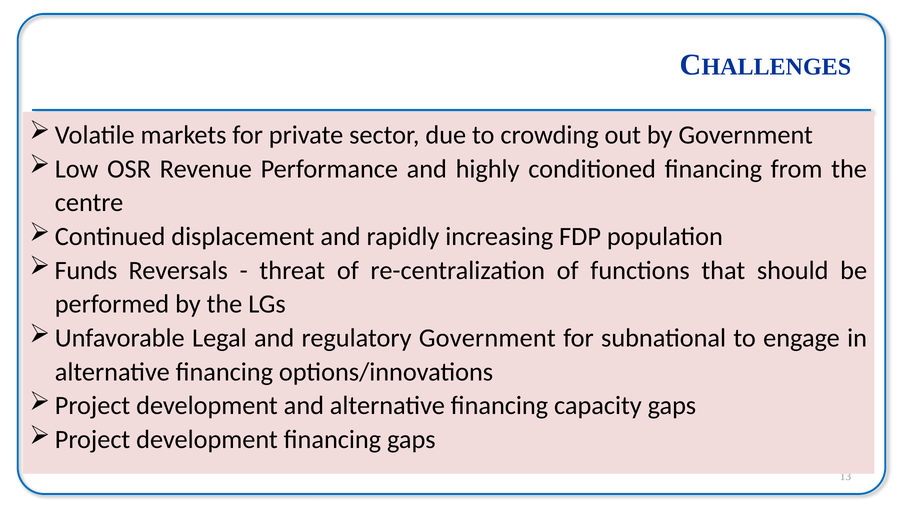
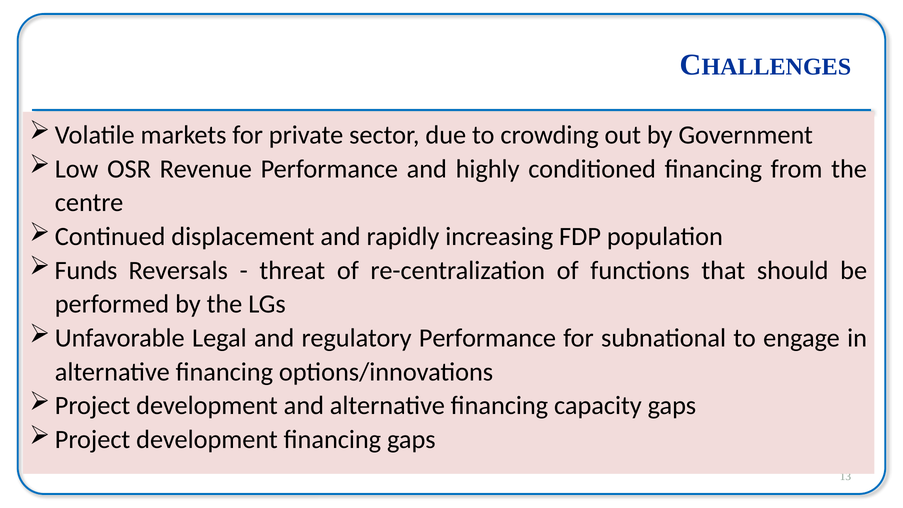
regulatory Government: Government -> Performance
